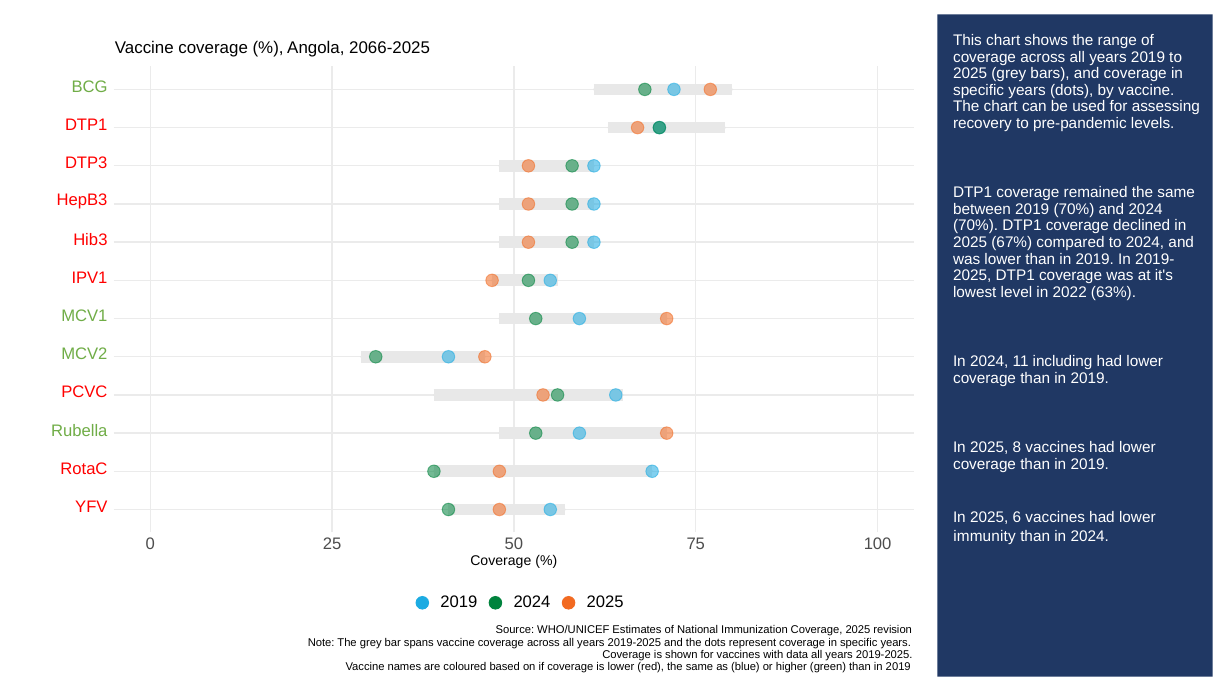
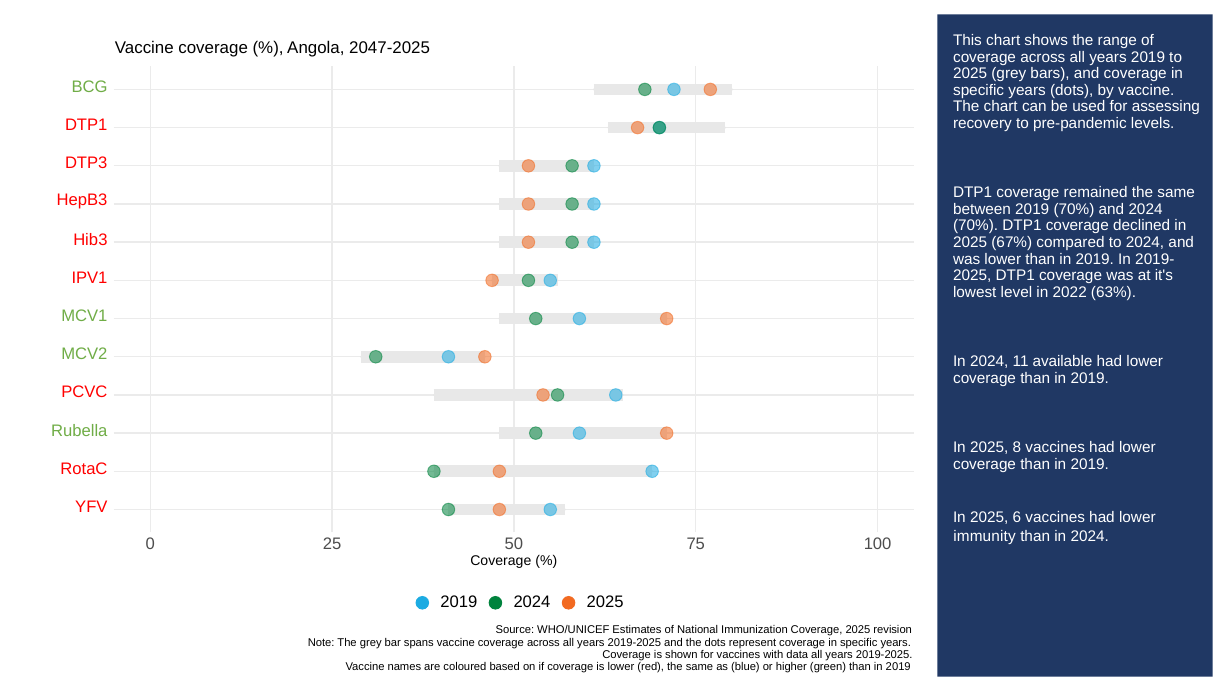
2066-2025: 2066-2025 -> 2047-2025
including: including -> available
